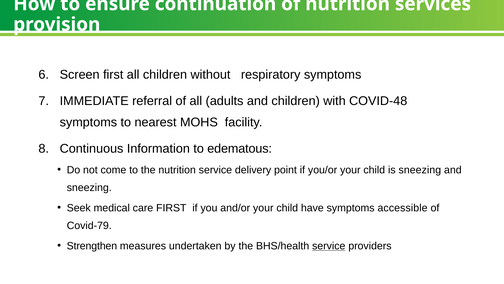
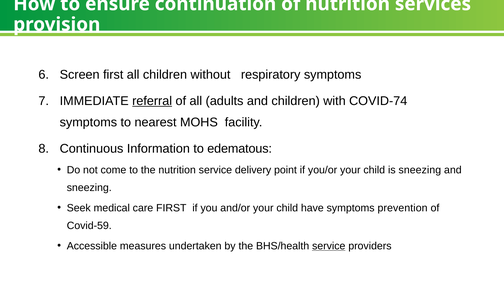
referral underline: none -> present
COVID-48: COVID-48 -> COVID-74
accessible: accessible -> prevention
Covid-79: Covid-79 -> Covid-59
Strengthen: Strengthen -> Accessible
